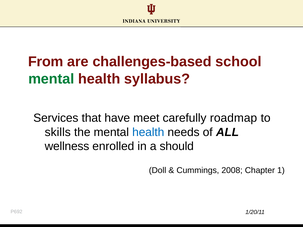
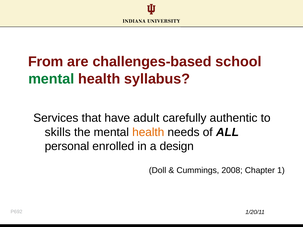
meet: meet -> adult
roadmap: roadmap -> authentic
health at (148, 132) colour: blue -> orange
wellness: wellness -> personal
should: should -> design
